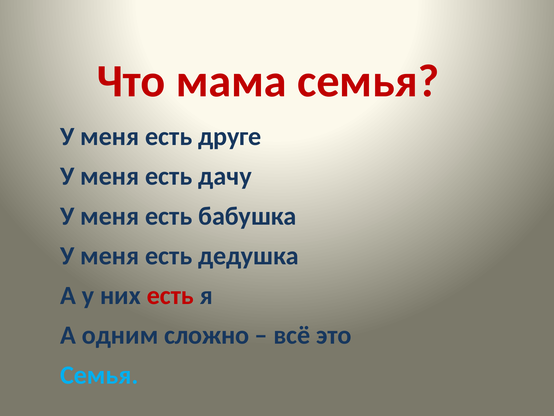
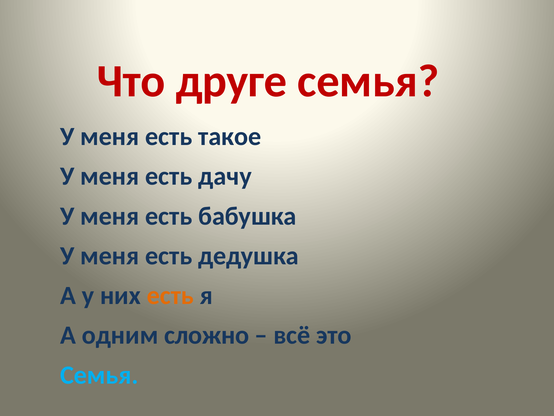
мама: мама -> друге
друге: друге -> такое
есть at (170, 295) colour: red -> orange
